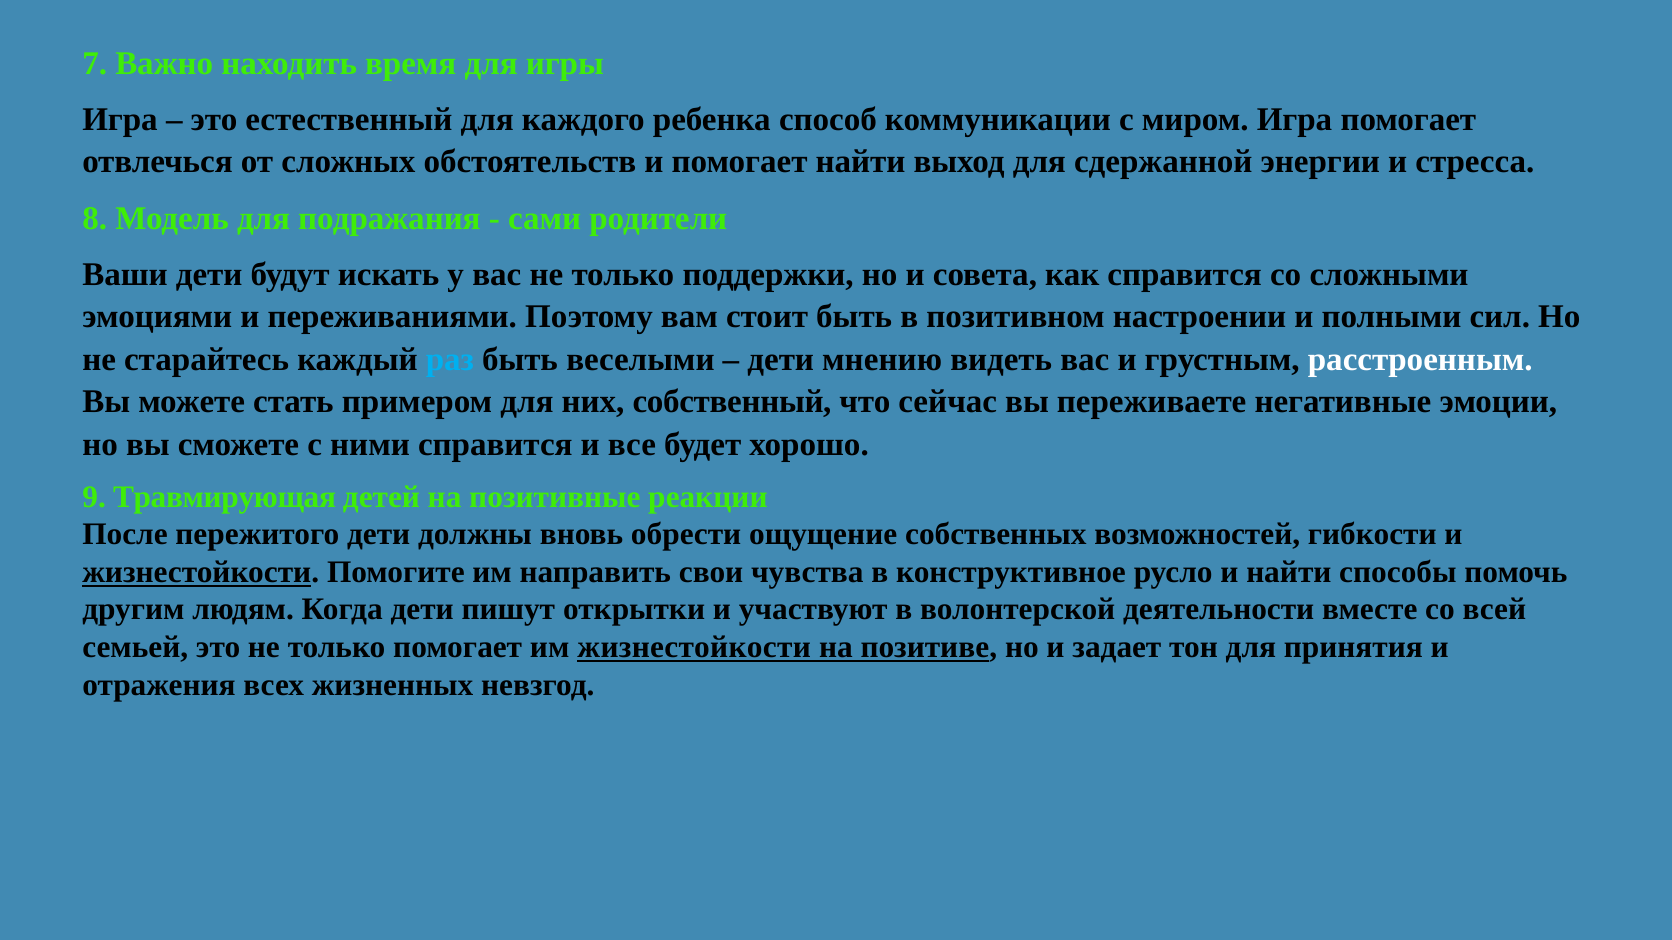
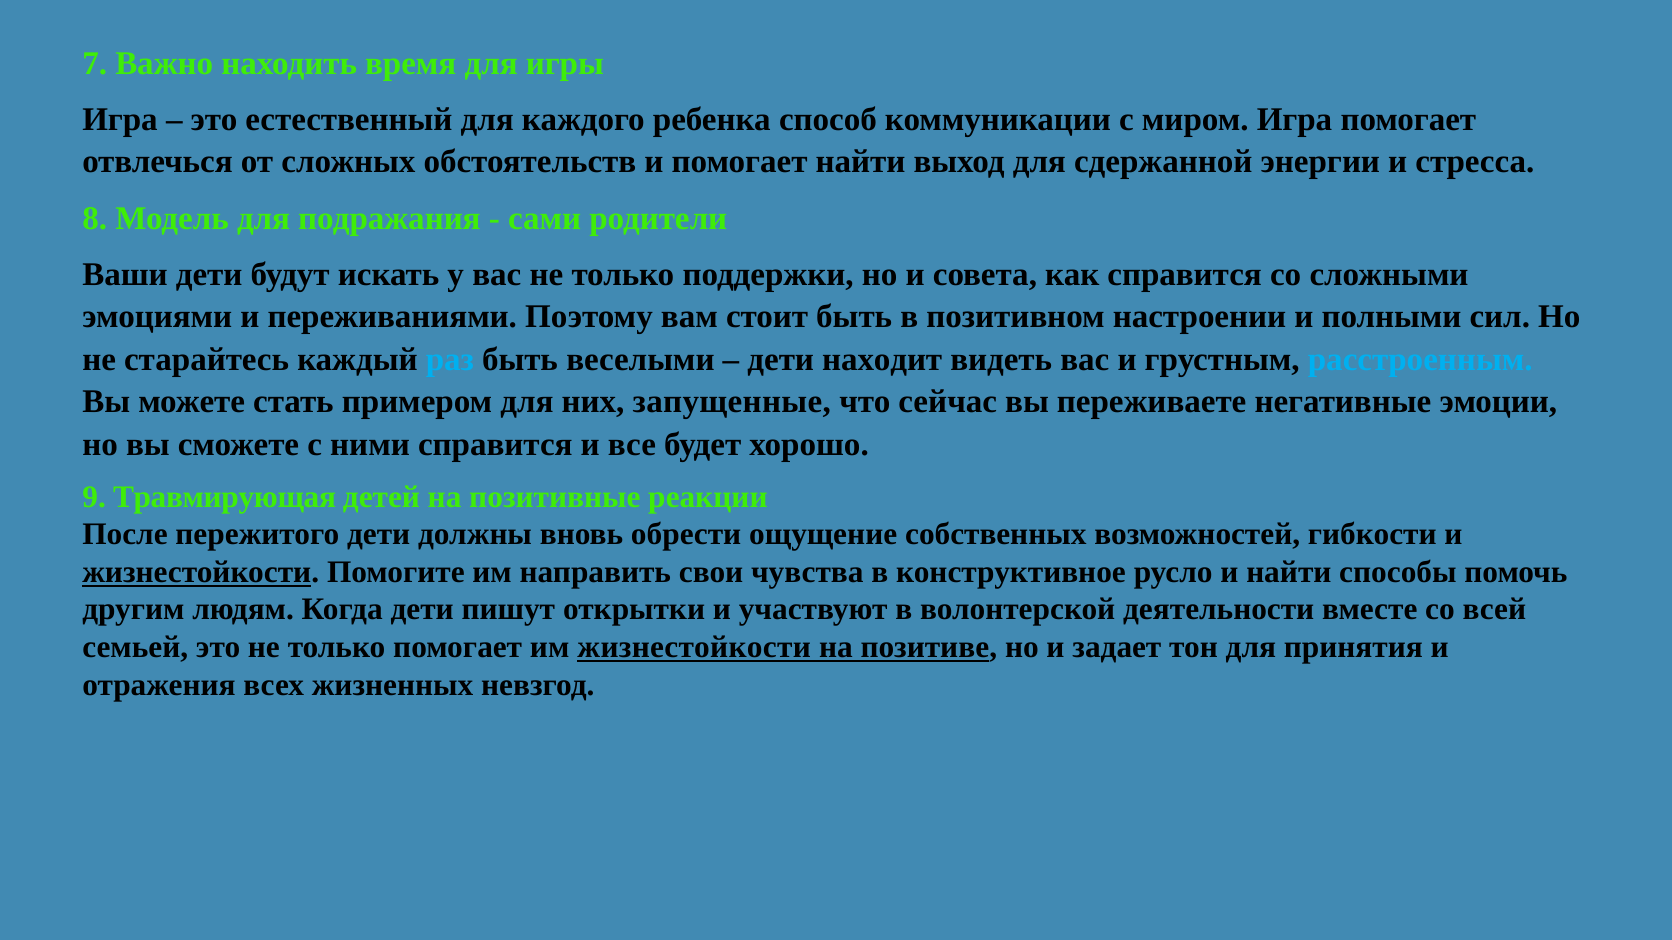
мнению: мнению -> находит
расстроенным colour: white -> light blue
собственный: собственный -> запущенные
